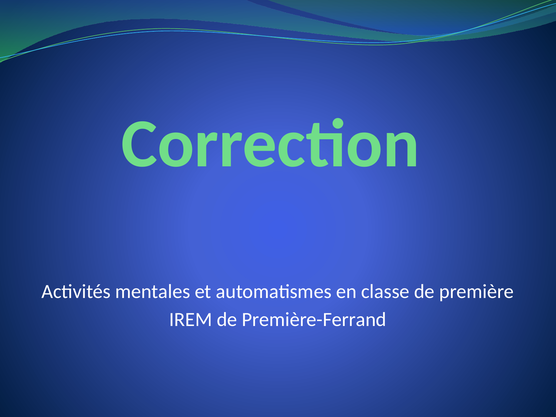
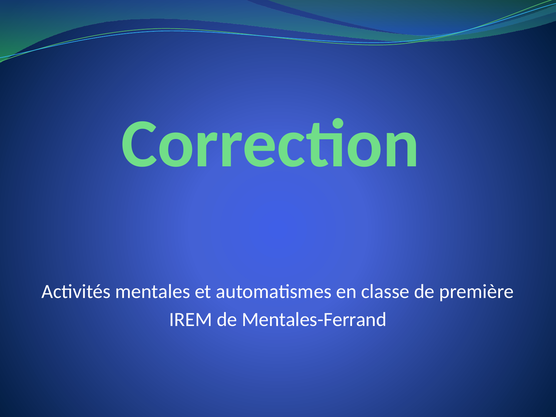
Première-Ferrand: Première-Ferrand -> Mentales-Ferrand
